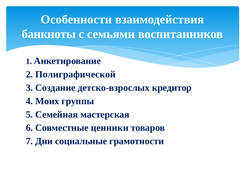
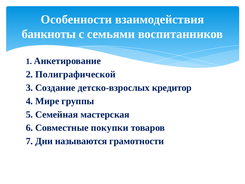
Моих: Моих -> Мире
ценники: ценники -> покупки
социальные: социальные -> называются
